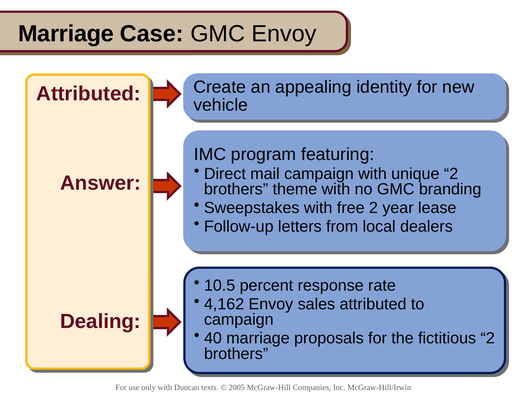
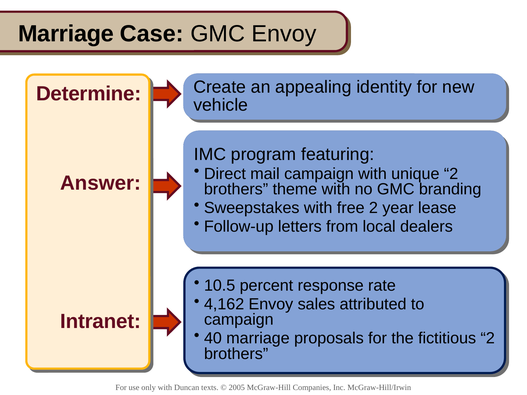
Attributed at (89, 94): Attributed -> Determine
Dealing: Dealing -> Intranet
